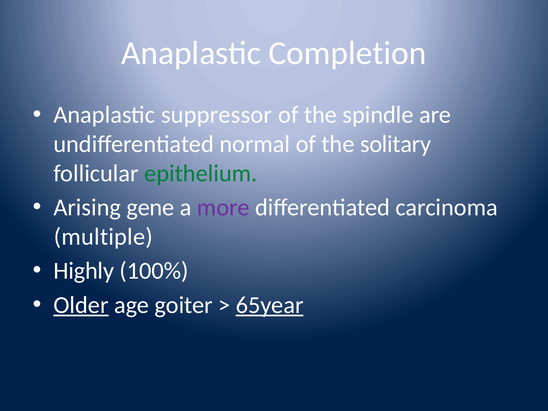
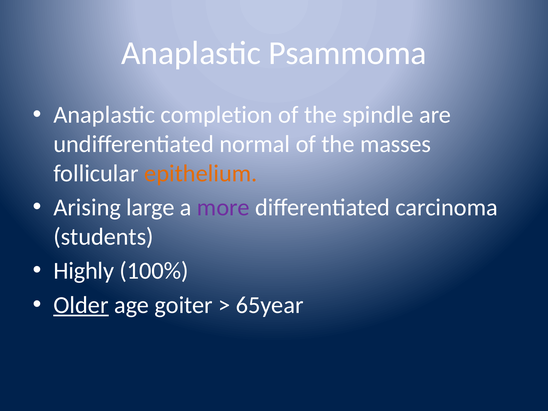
Completion: Completion -> Psammoma
suppressor: suppressor -> completion
solitary: solitary -> masses
epithelium colour: green -> orange
gene: gene -> large
multiple: multiple -> students
65year underline: present -> none
